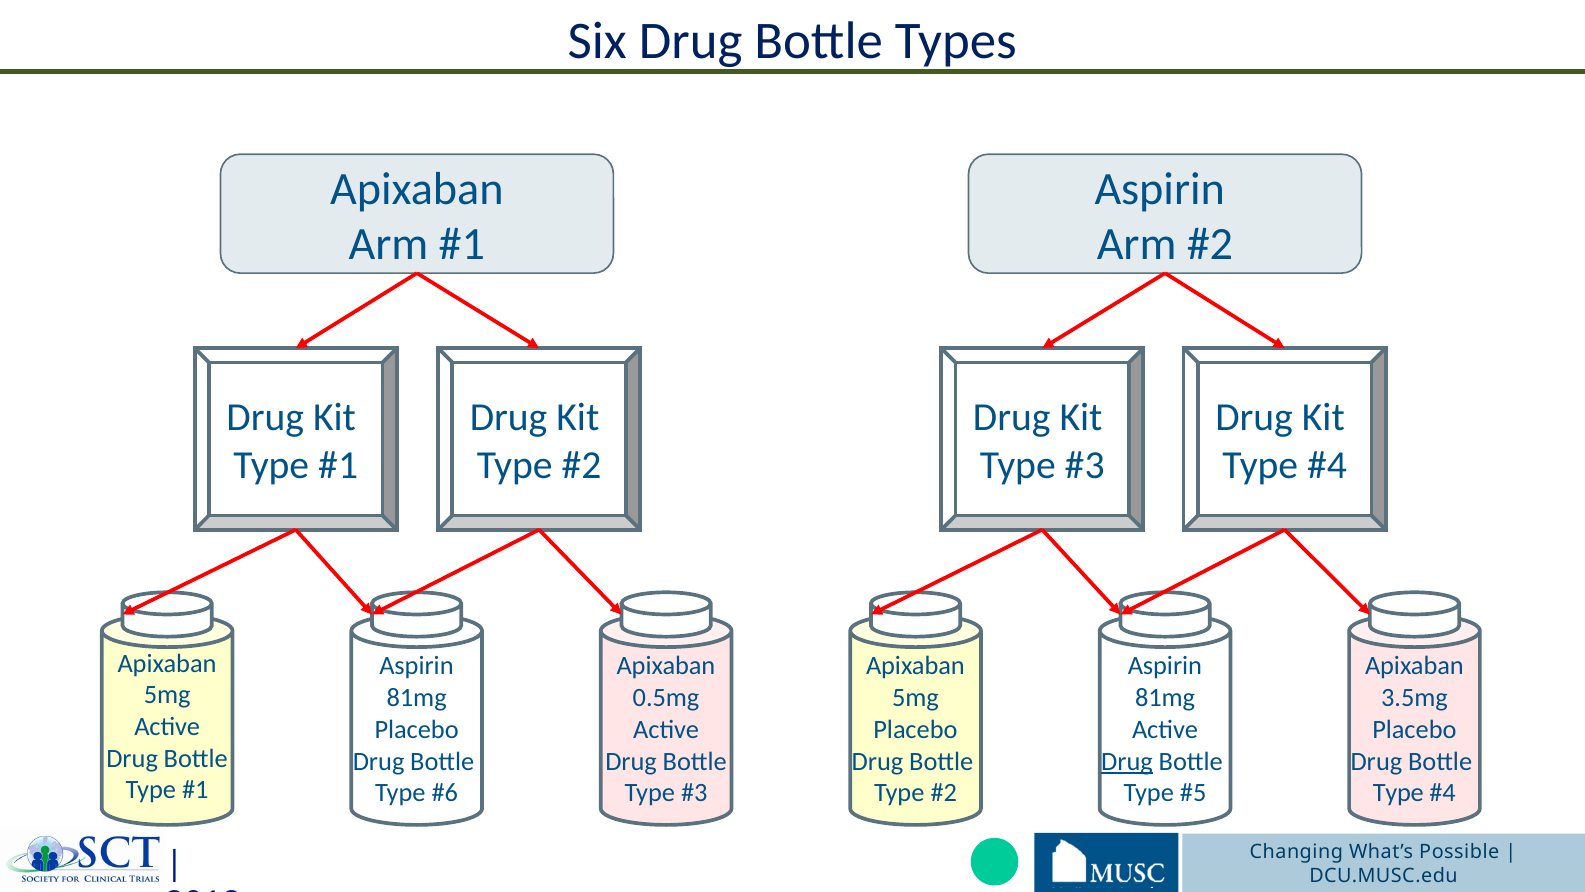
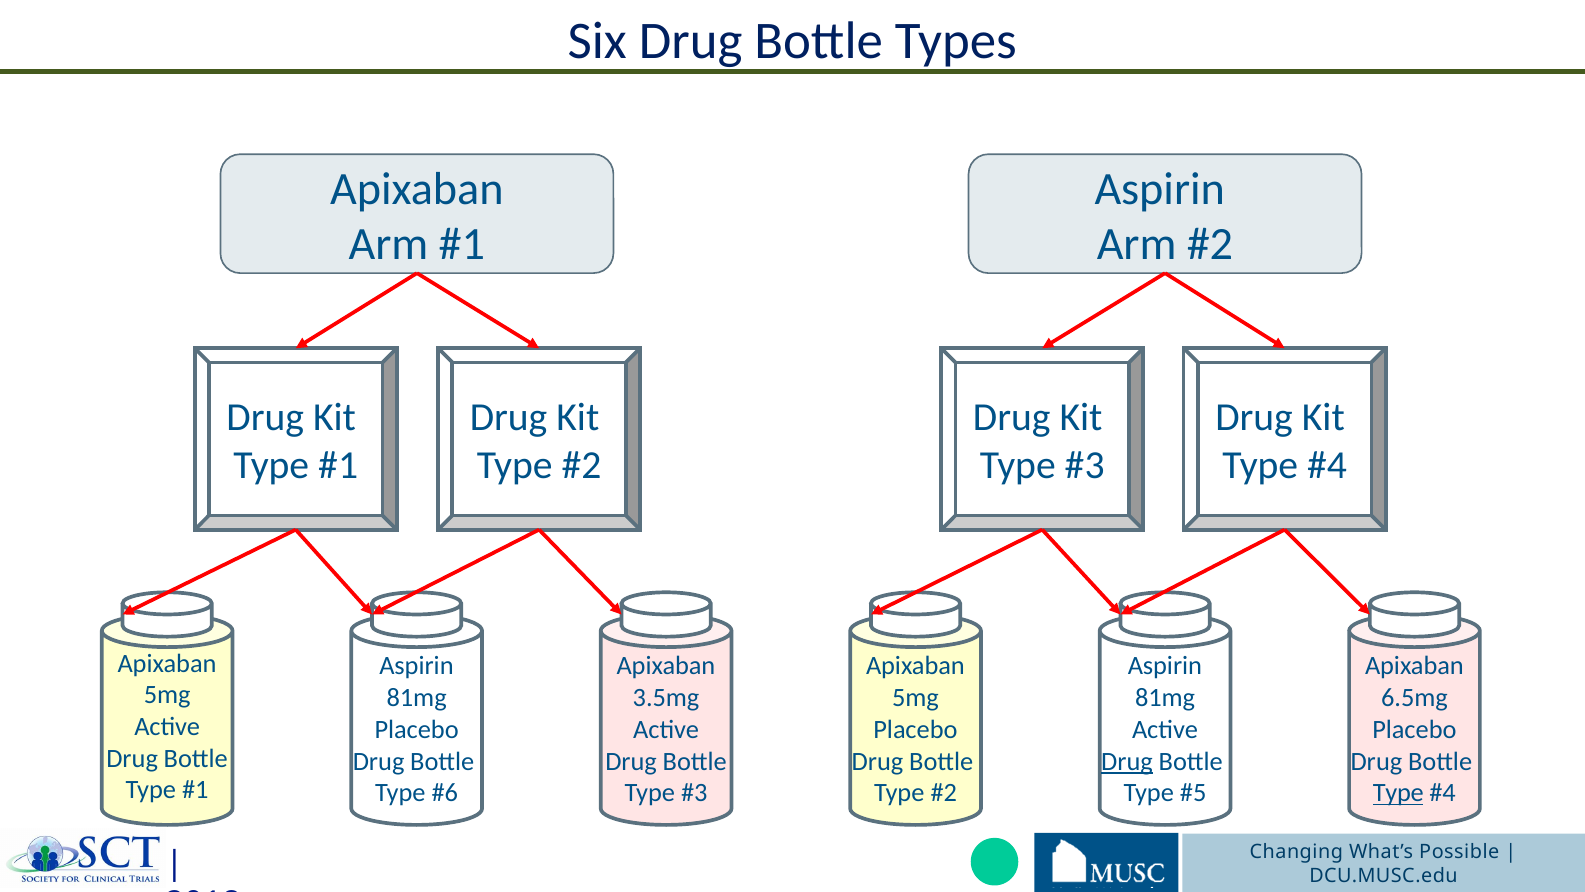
0.5mg: 0.5mg -> 3.5mg
3.5mg: 3.5mg -> 6.5mg
Type at (1398, 793) underline: none -> present
